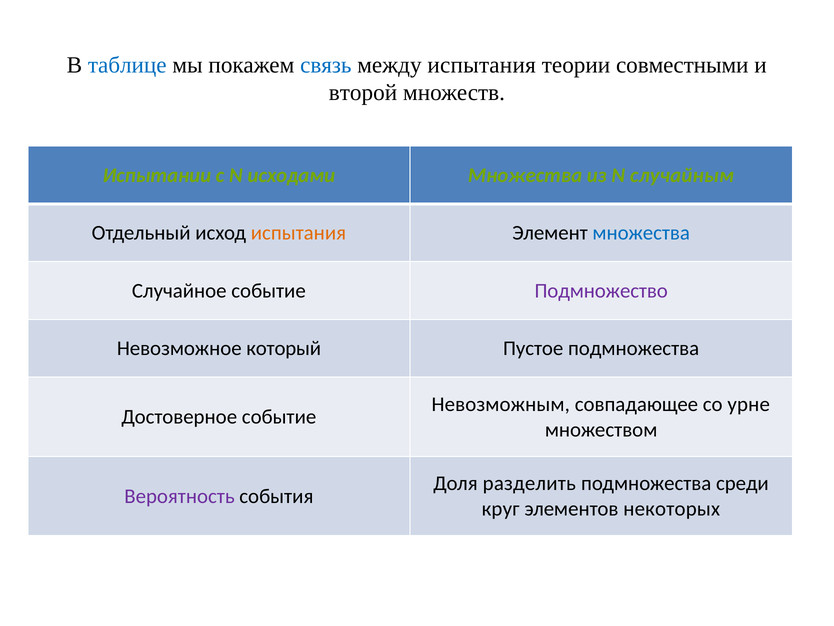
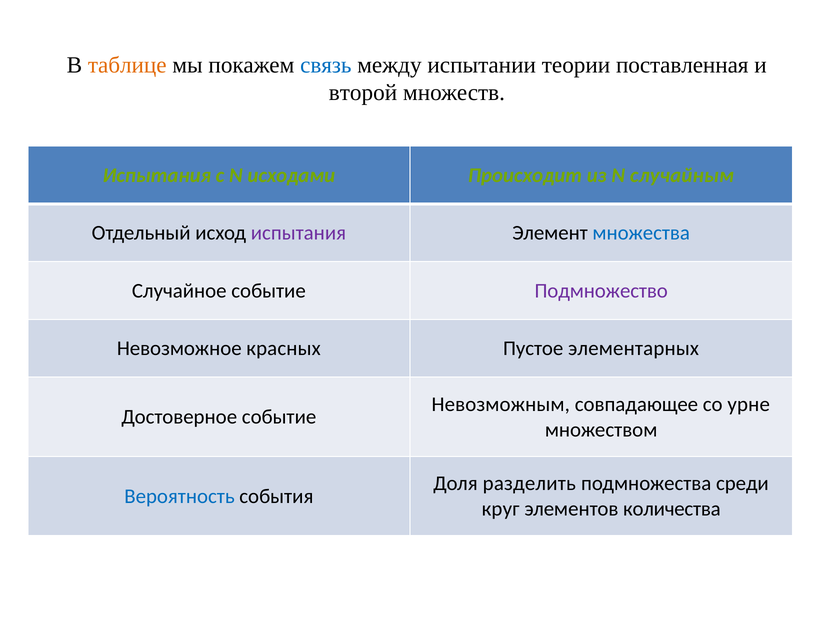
таблице colour: blue -> orange
между испытания: испытания -> испытании
совместными: совместными -> поставленная
Испытании at (157, 175): Испытании -> Испытания
исходами Множества: Множества -> Происходит
испытания at (298, 233) colour: orange -> purple
который: который -> красных
Пустое подмножества: подмножества -> элементарных
Вероятность colour: purple -> blue
некоторых: некоторых -> количества
